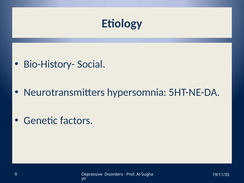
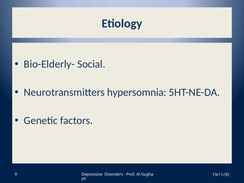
Bio-History-: Bio-History- -> Bio-Elderly-
